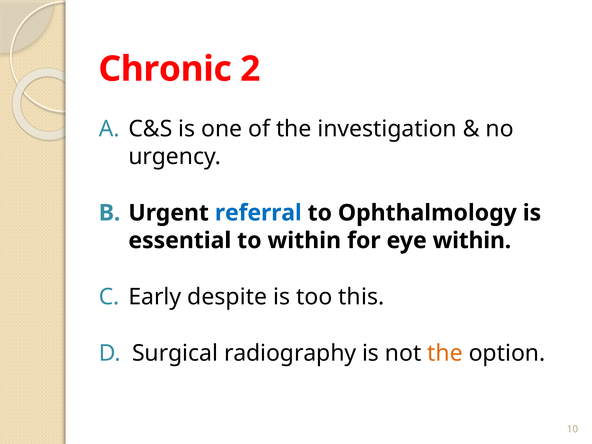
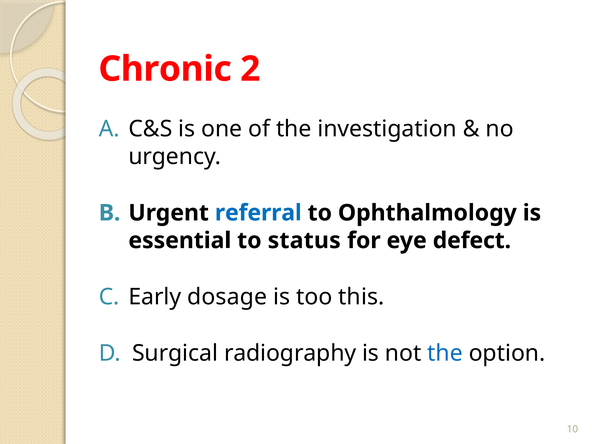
to within: within -> status
eye within: within -> defect
despite: despite -> dosage
the at (445, 353) colour: orange -> blue
